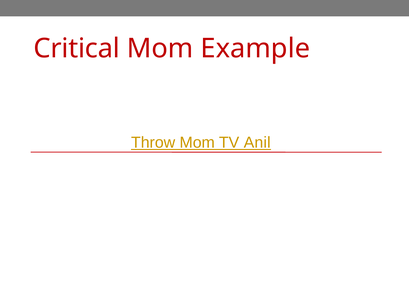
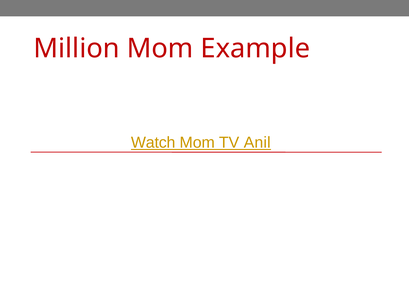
Critical: Critical -> Million
Throw: Throw -> Watch
